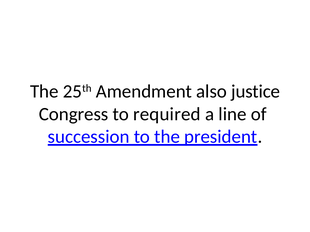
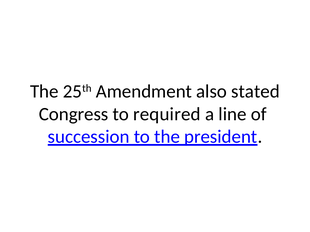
justice: justice -> stated
